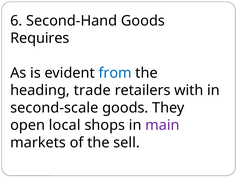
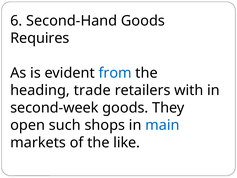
second-scale: second-scale -> second-week
local: local -> such
main colour: purple -> blue
sell: sell -> like
